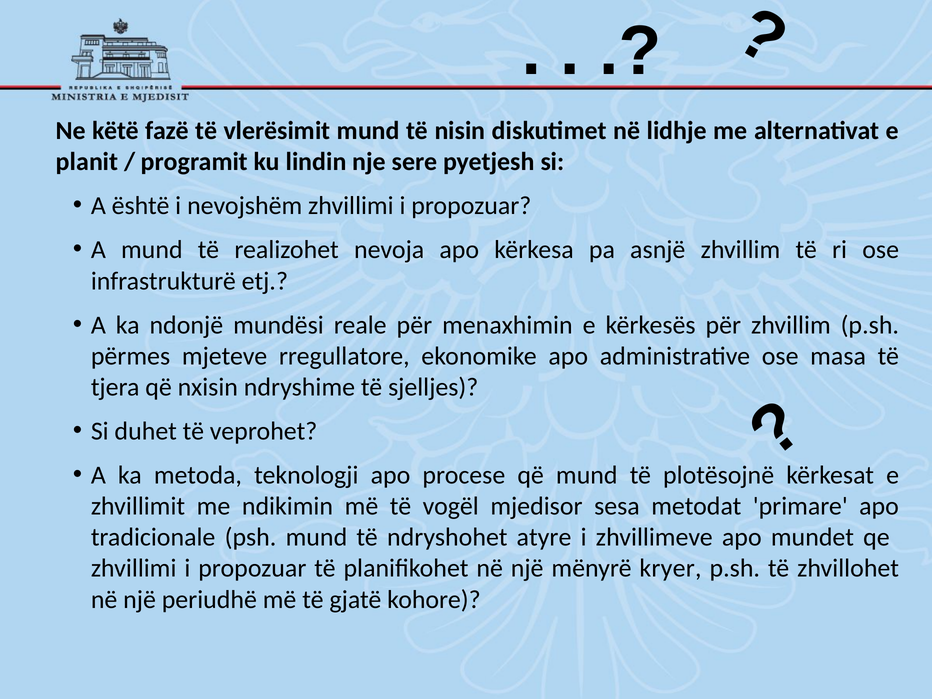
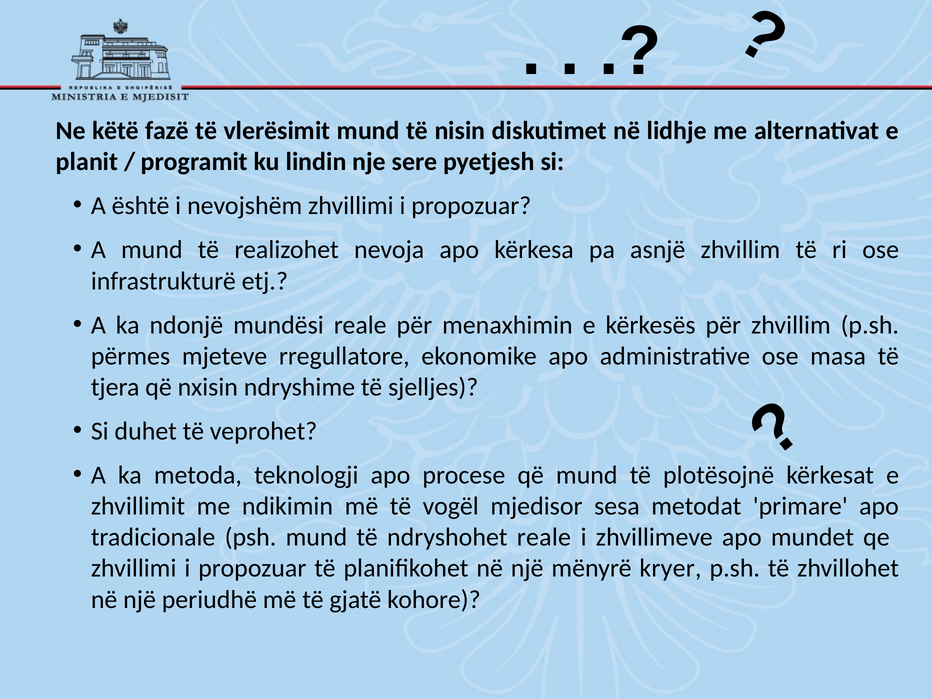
ndryshohet atyre: atyre -> reale
